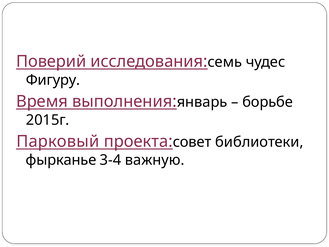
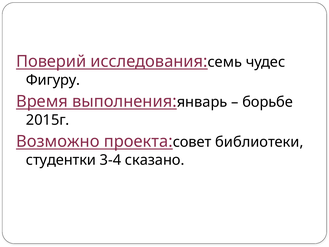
Парковый: Парковый -> Возможно
фырканье: фырканье -> студентки
важную: важную -> сказано
